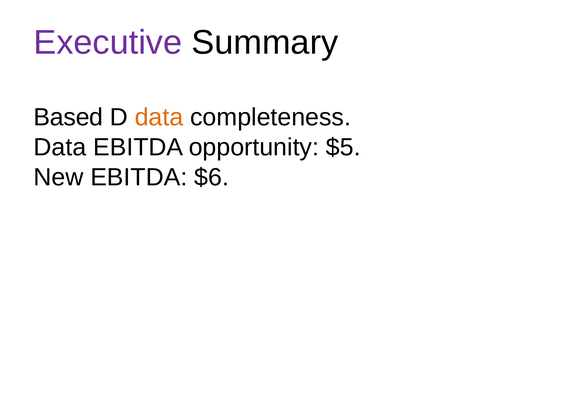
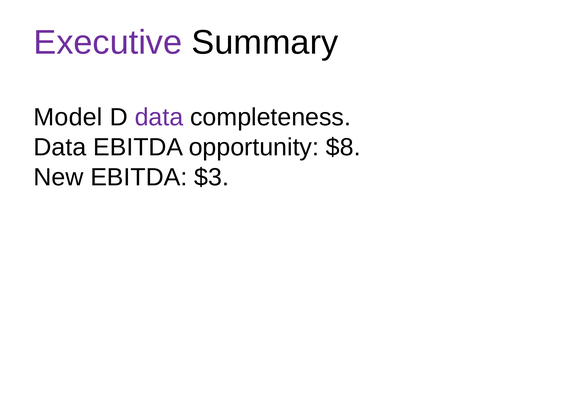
Based: Based -> Model
data at (159, 118) colour: orange -> purple
$5: $5 -> $8
$6: $6 -> $3
